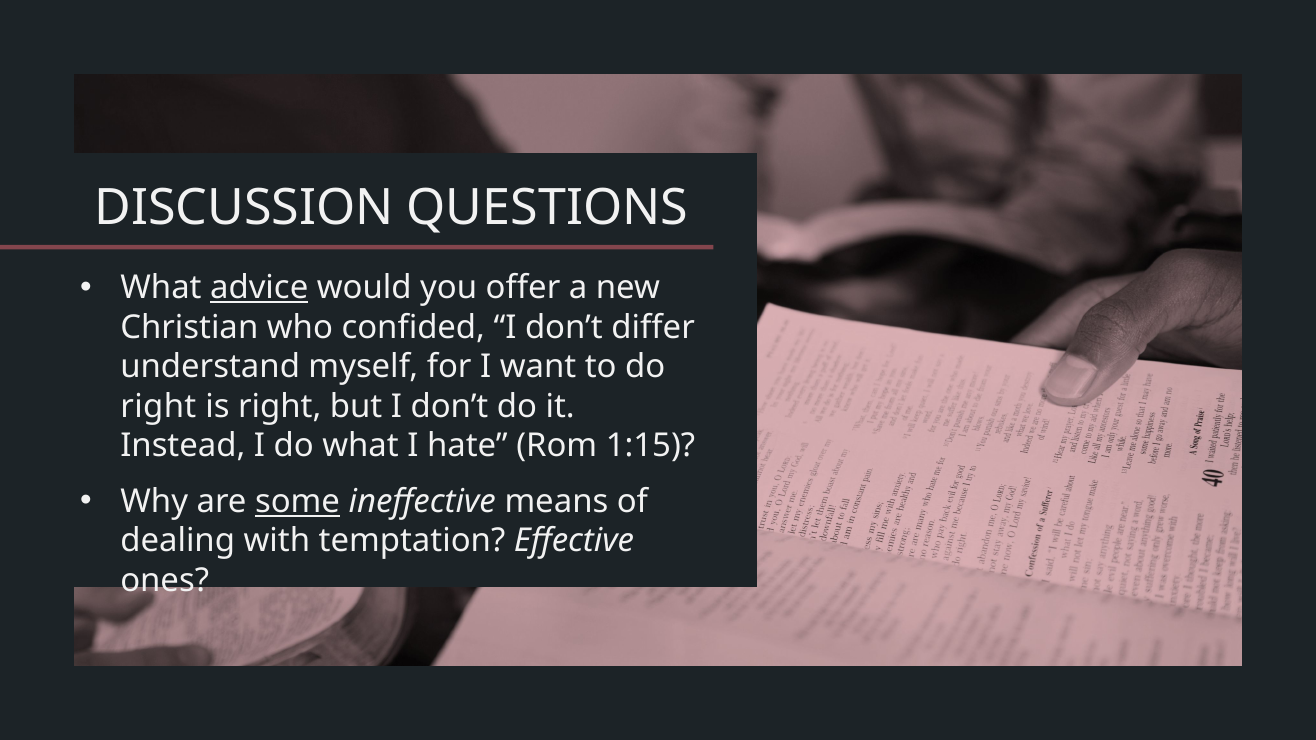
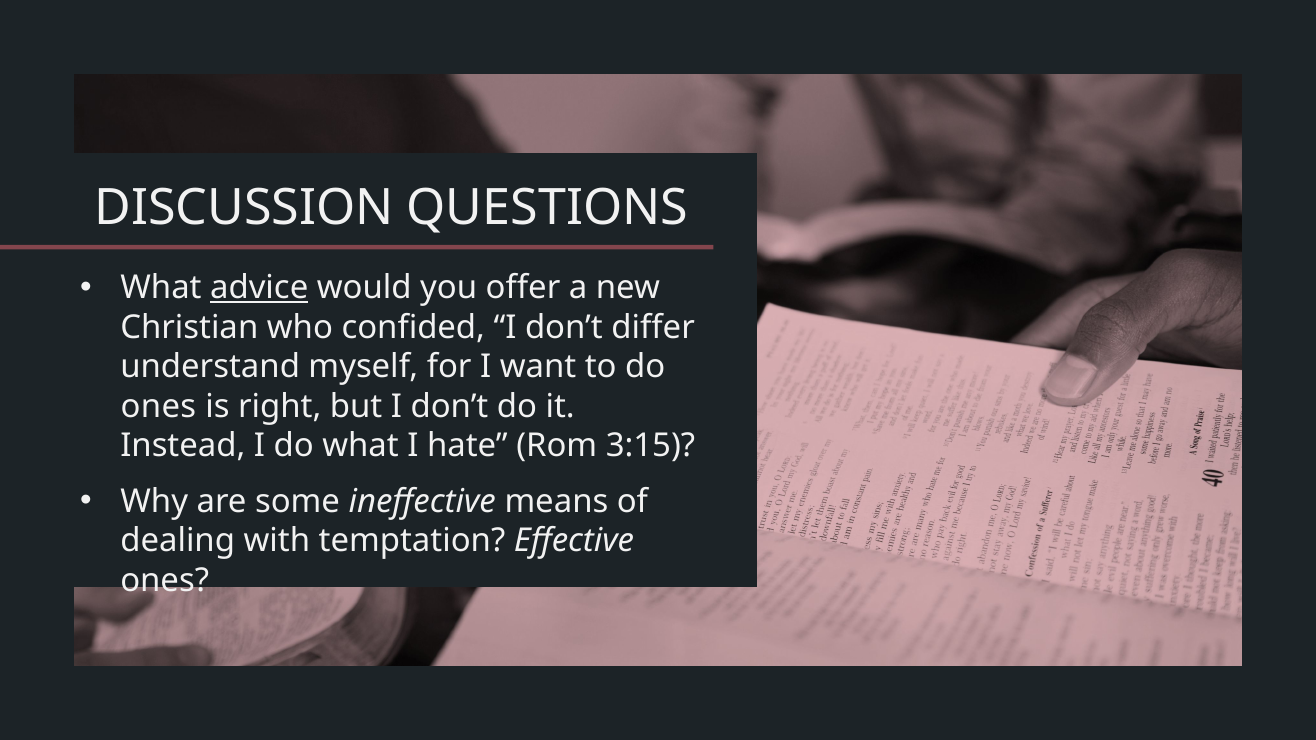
right at (158, 406): right -> ones
1:15: 1:15 -> 3:15
some underline: present -> none
